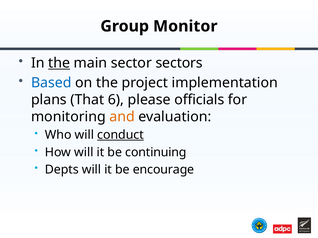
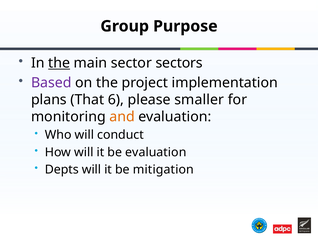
Monitor: Monitor -> Purpose
Based colour: blue -> purple
officials: officials -> smaller
conduct underline: present -> none
be continuing: continuing -> evaluation
encourage: encourage -> mitigation
